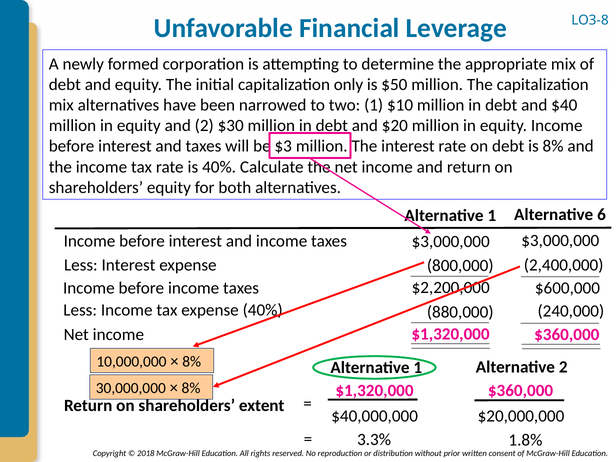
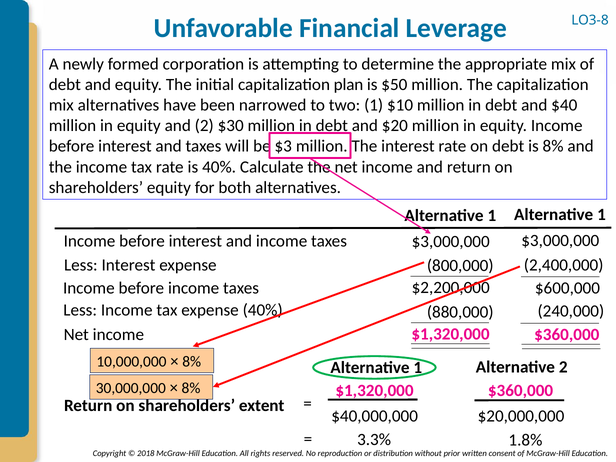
only: only -> plan
6 at (601, 215): 6 -> 1
